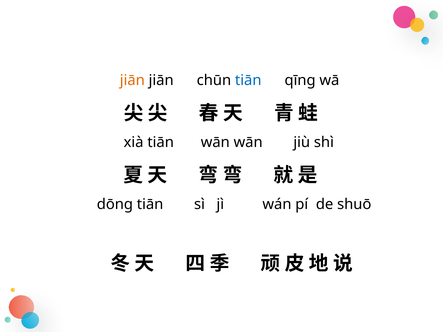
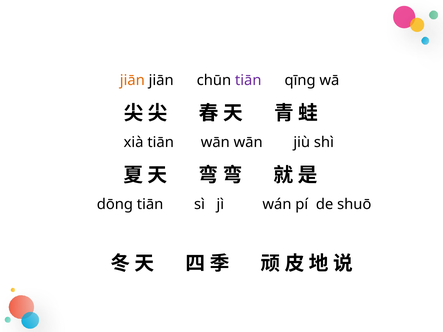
tiān at (248, 80) colour: blue -> purple
